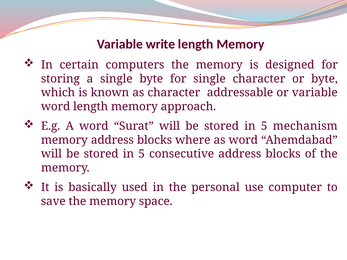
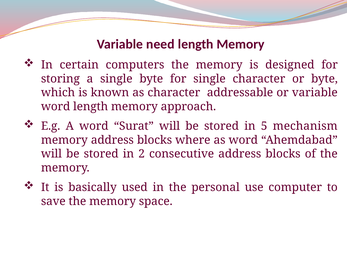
write: write -> need
5 at (142, 154): 5 -> 2
